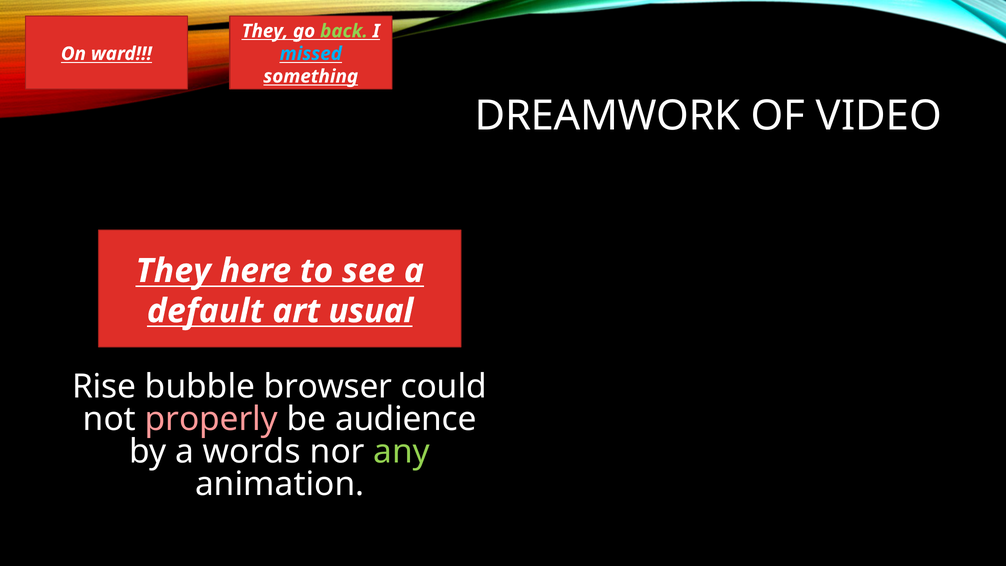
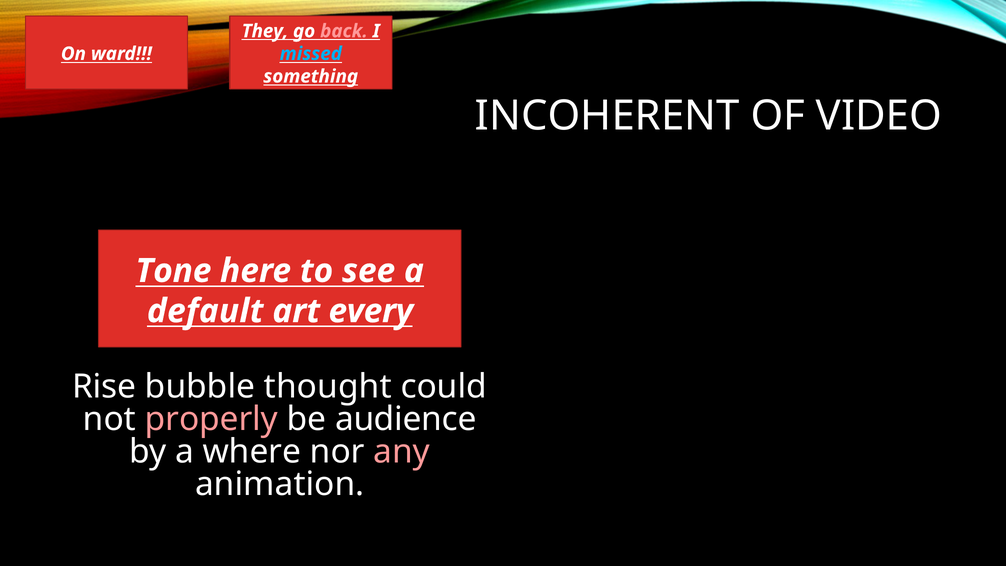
back colour: light green -> pink
DREAMWORK: DREAMWORK -> INCOHERENT
They at (173, 271): They -> Tone
usual: usual -> every
browser: browser -> thought
words: words -> where
any colour: light green -> pink
